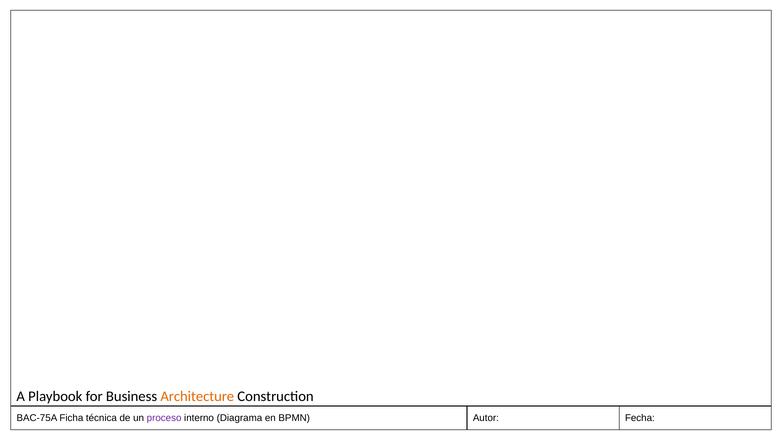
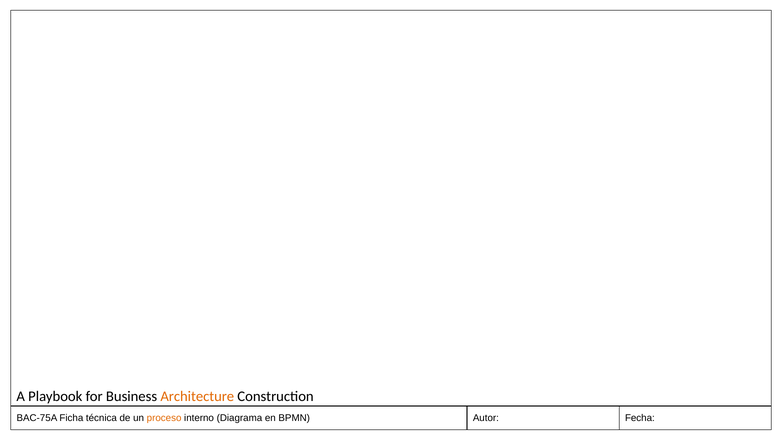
proceso colour: purple -> orange
